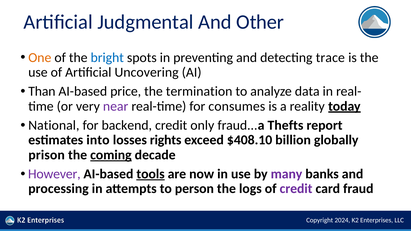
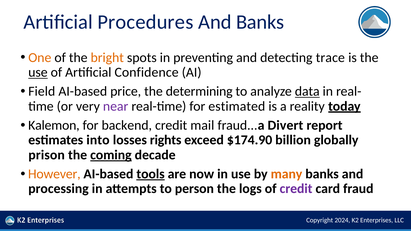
Judgmental: Judgmental -> Procedures
And Other: Other -> Banks
bright colour: blue -> orange
use at (38, 72) underline: none -> present
Uncovering: Uncovering -> Confidence
Than: Than -> Field
termination: termination -> determining
data underline: none -> present
consumes: consumes -> estimated
National: National -> Kalemon
only: only -> mail
Thefts: Thefts -> Divert
$408.10: $408.10 -> $174.90
However colour: purple -> orange
many colour: purple -> orange
